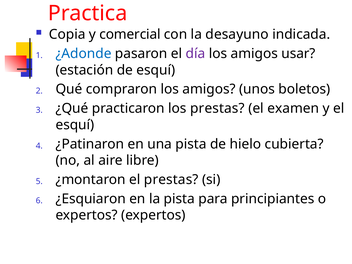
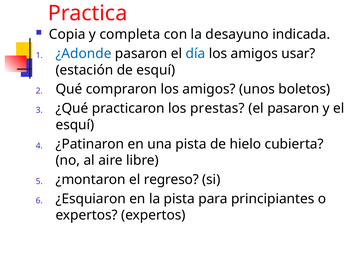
comercial: comercial -> completa
día colour: purple -> blue
el examen: examen -> pasaron
el prestas: prestas -> regreso
